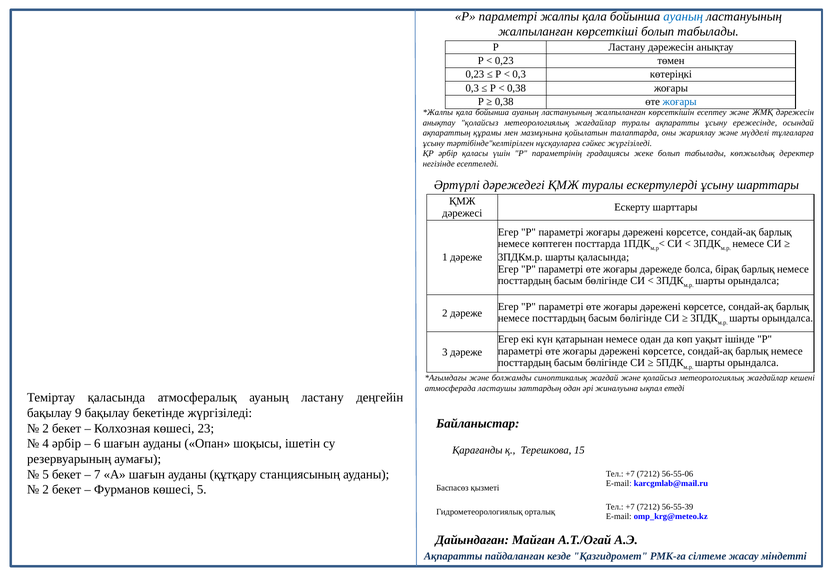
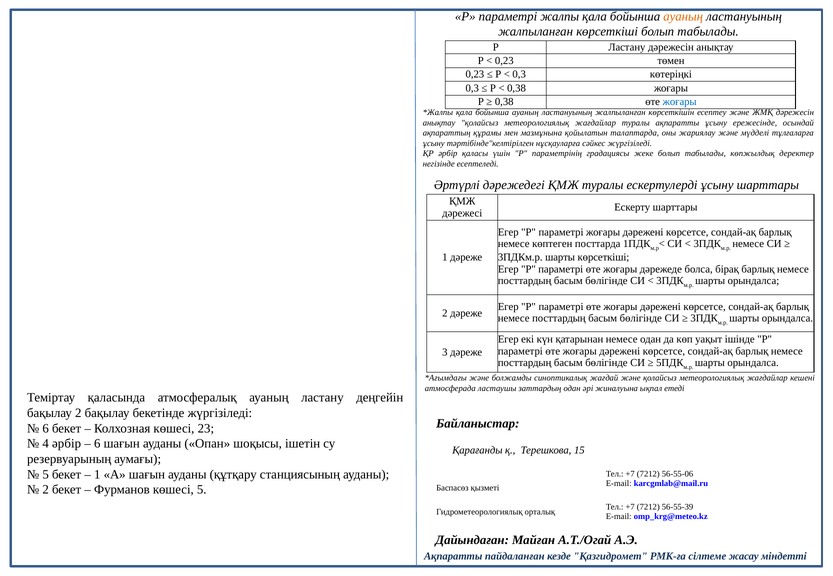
ауаның at (683, 16) colour: blue -> orange
шарты қаласында: қаласында -> көрсеткіші
бақылау 9: 9 -> 2
2 at (46, 429): 2 -> 6
7 at (97, 475): 7 -> 1
